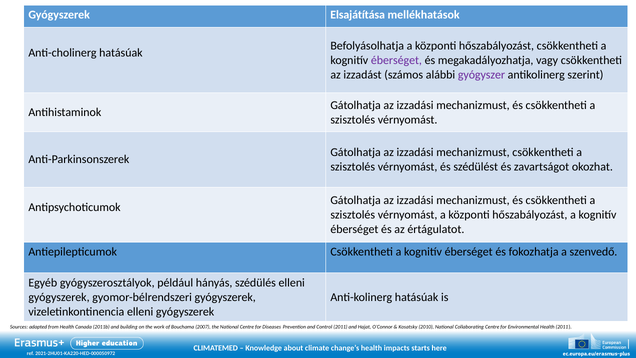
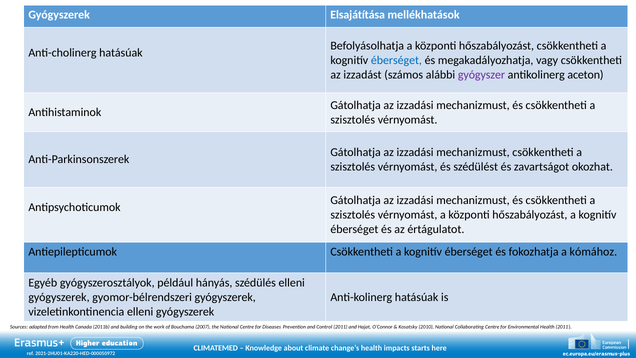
éberséget at (396, 60) colour: purple -> blue
szerint: szerint -> aceton
szenvedő: szenvedő -> kómához
